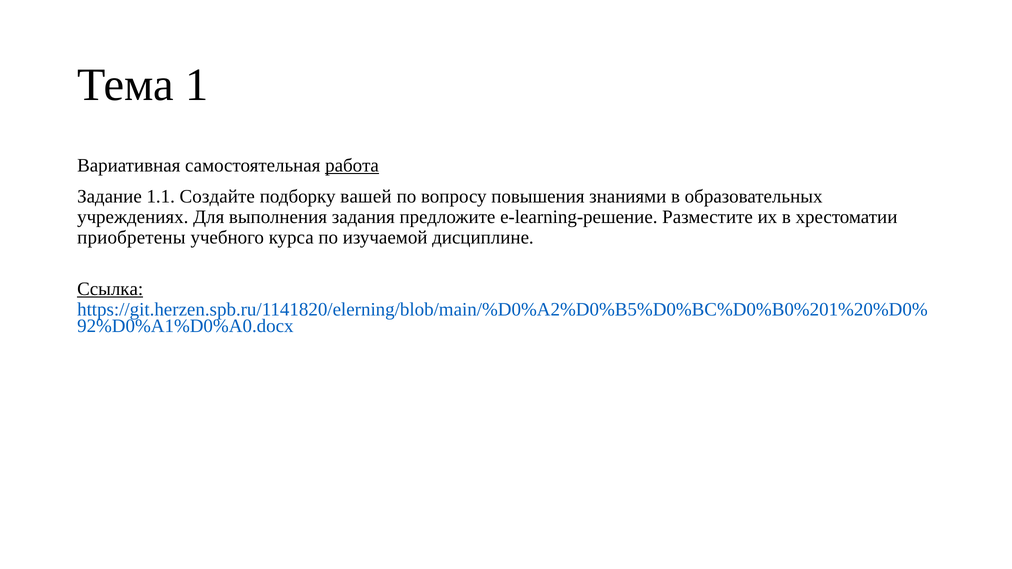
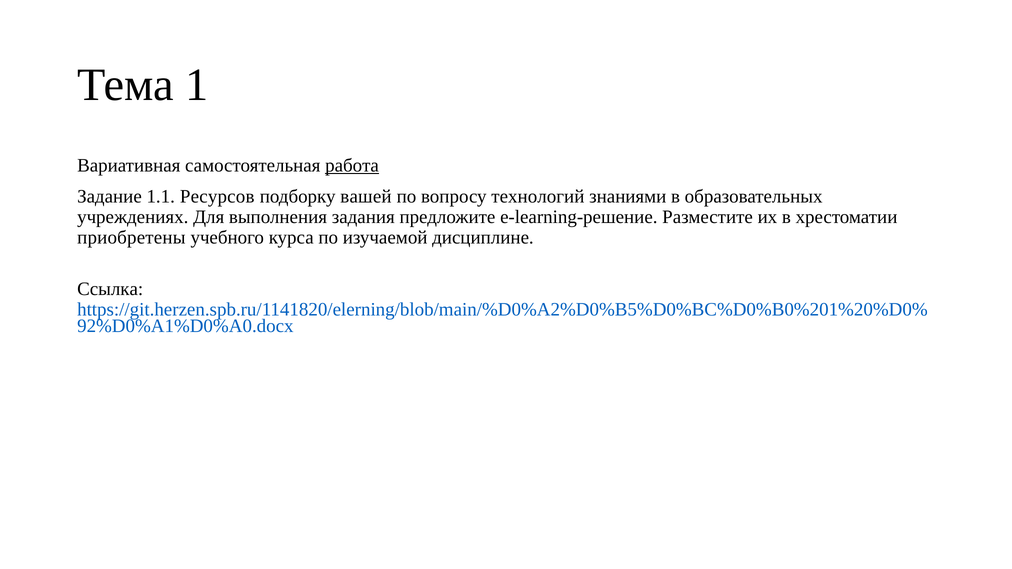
Создайте: Создайте -> Ресурсов
повышения: повышения -> технологий
Ссылка underline: present -> none
